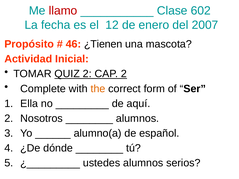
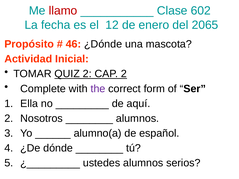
2007: 2007 -> 2065
¿Tienen: ¿Tienen -> ¿Dónde
the colour: orange -> purple
